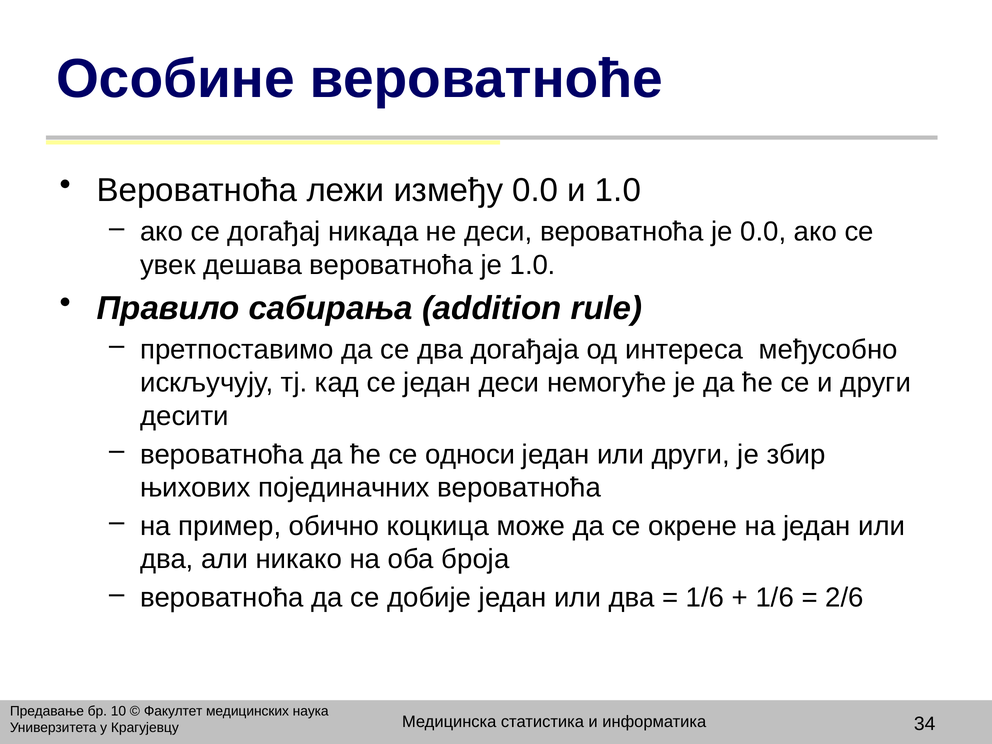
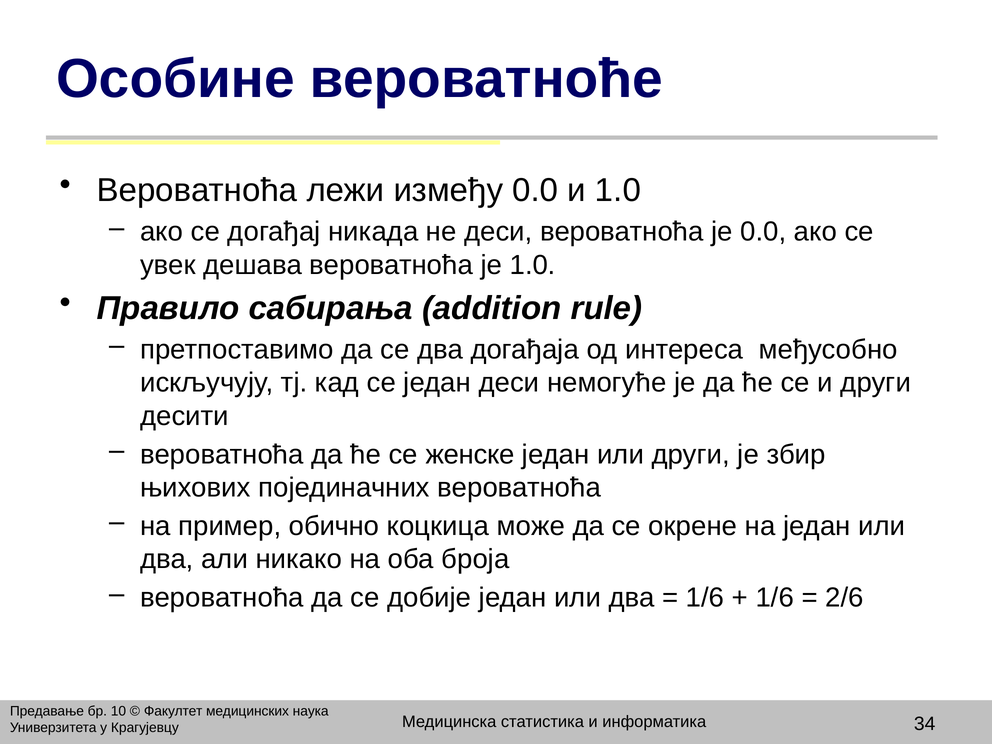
односи: односи -> женске
